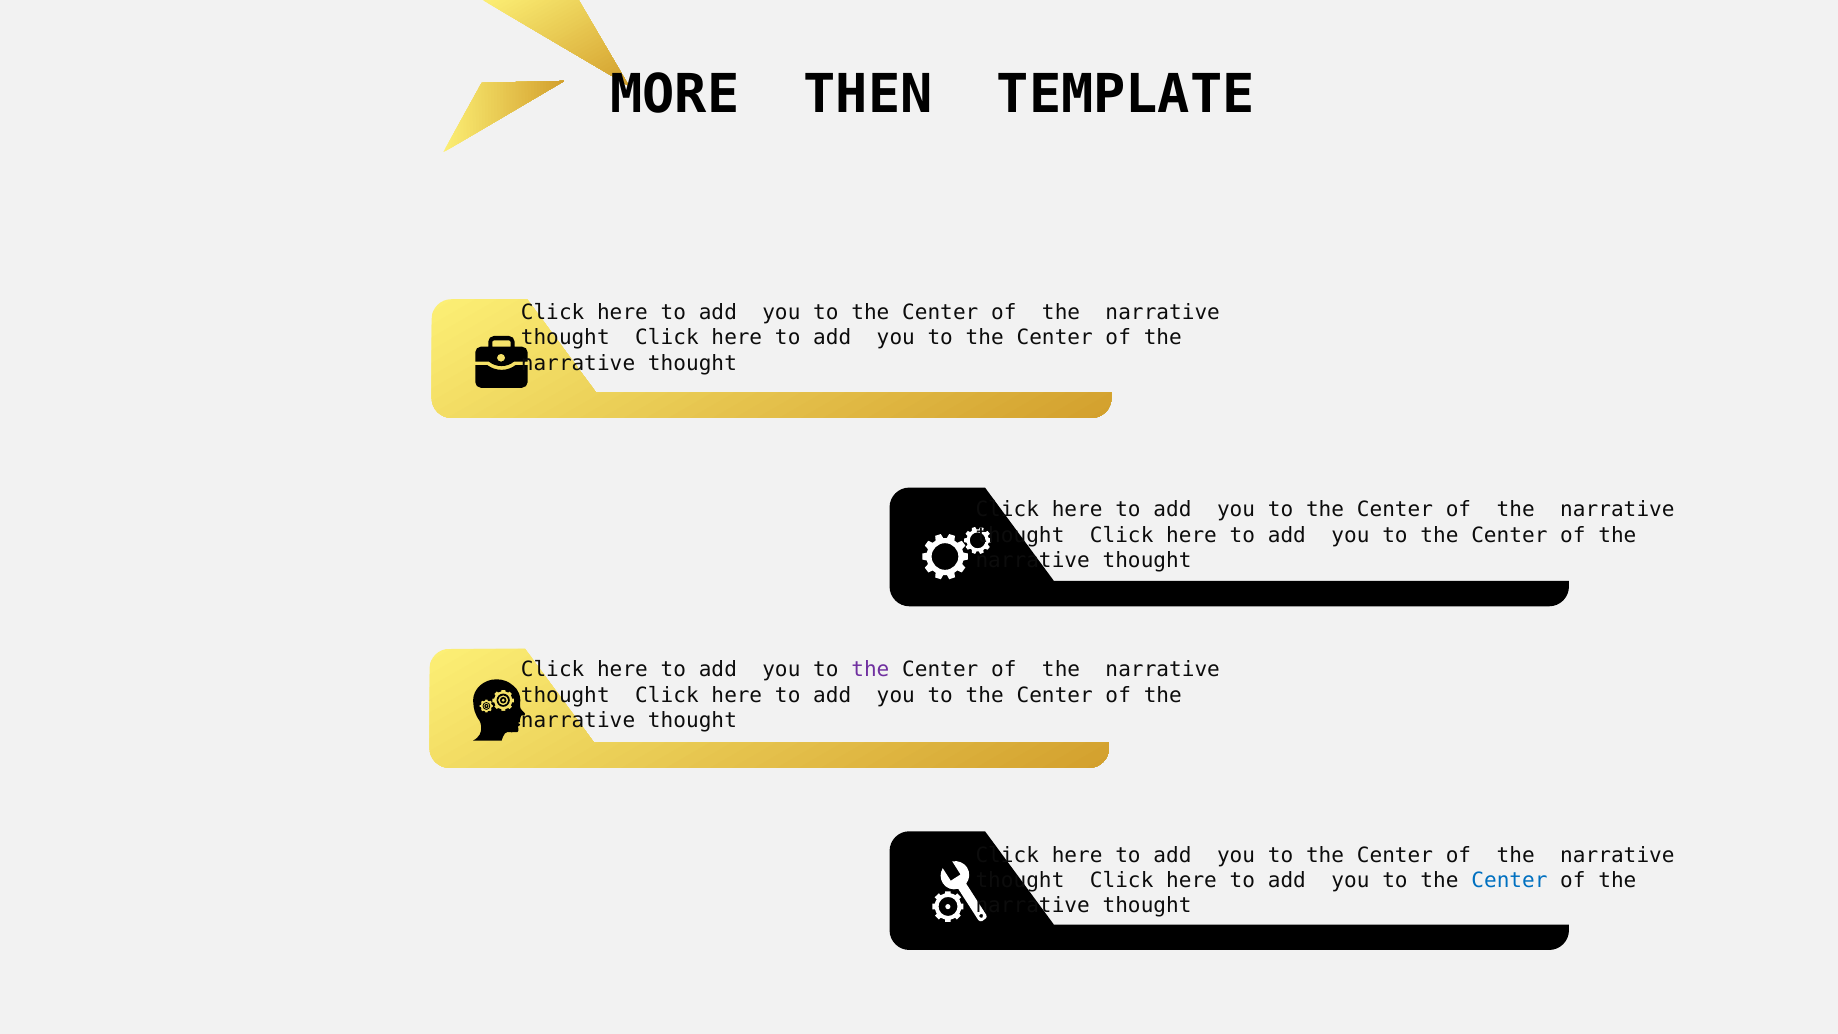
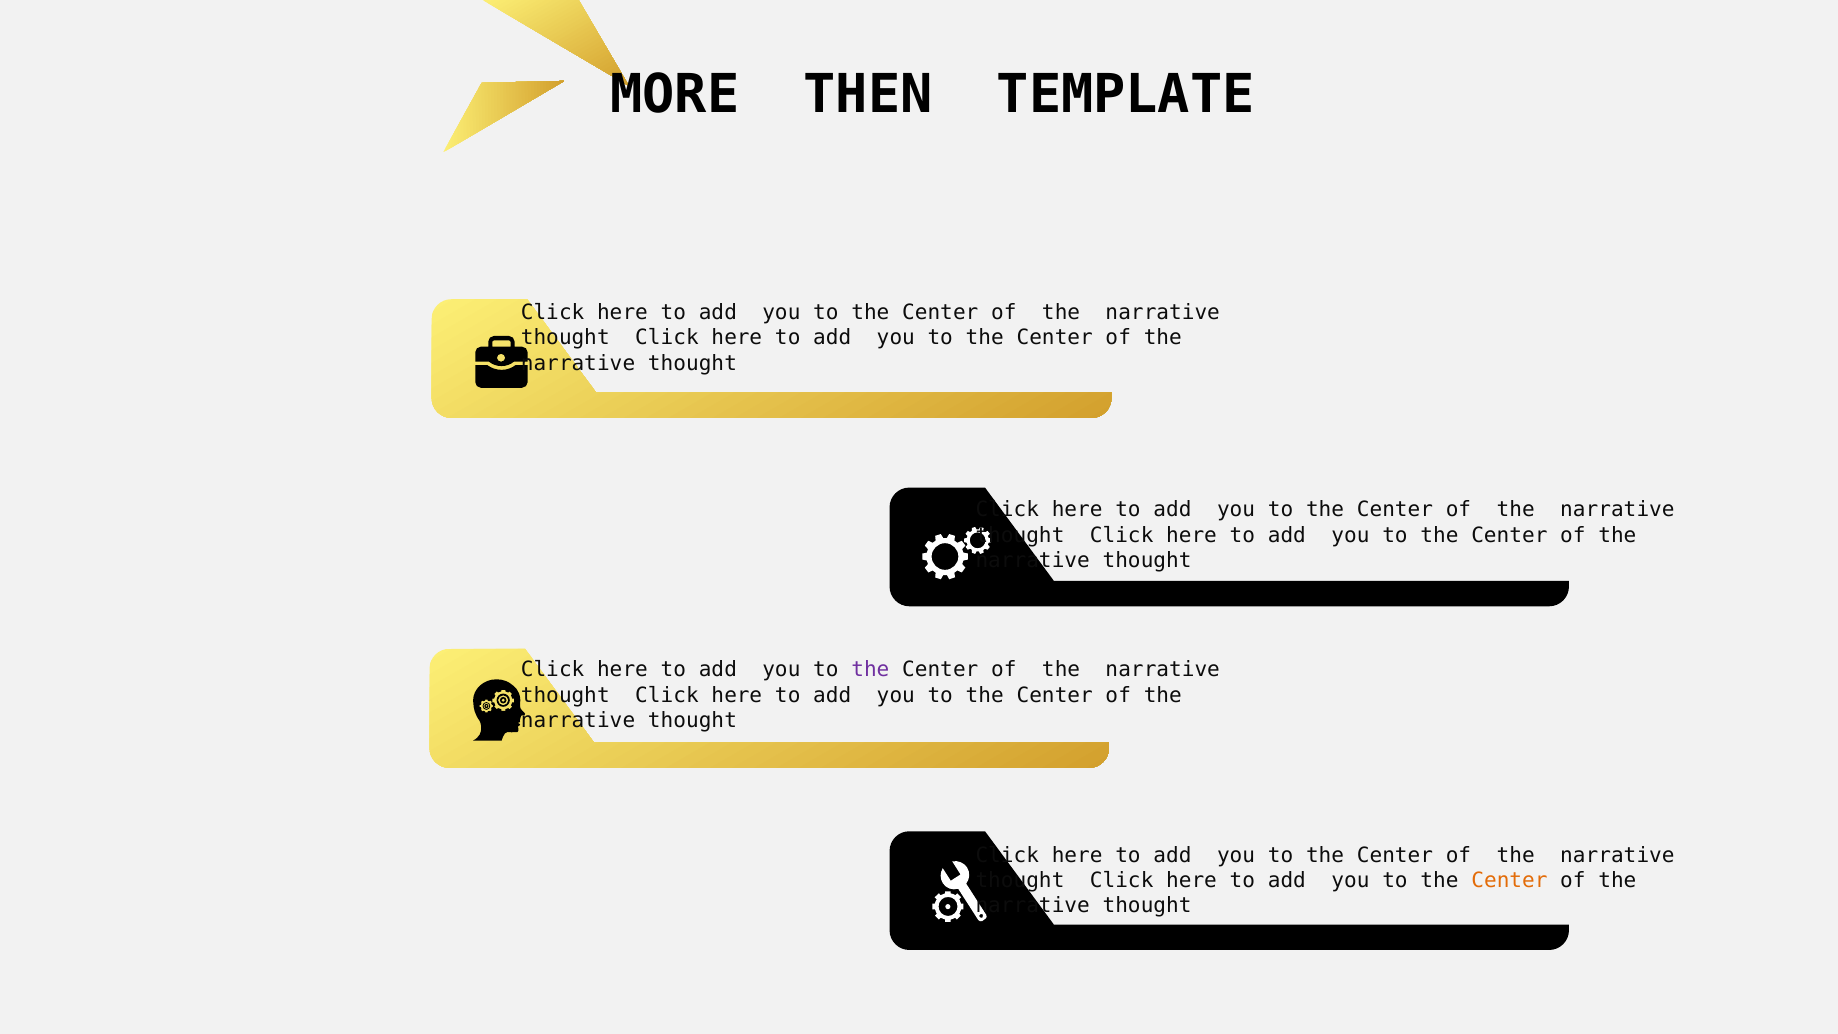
Center at (1509, 881) colour: blue -> orange
